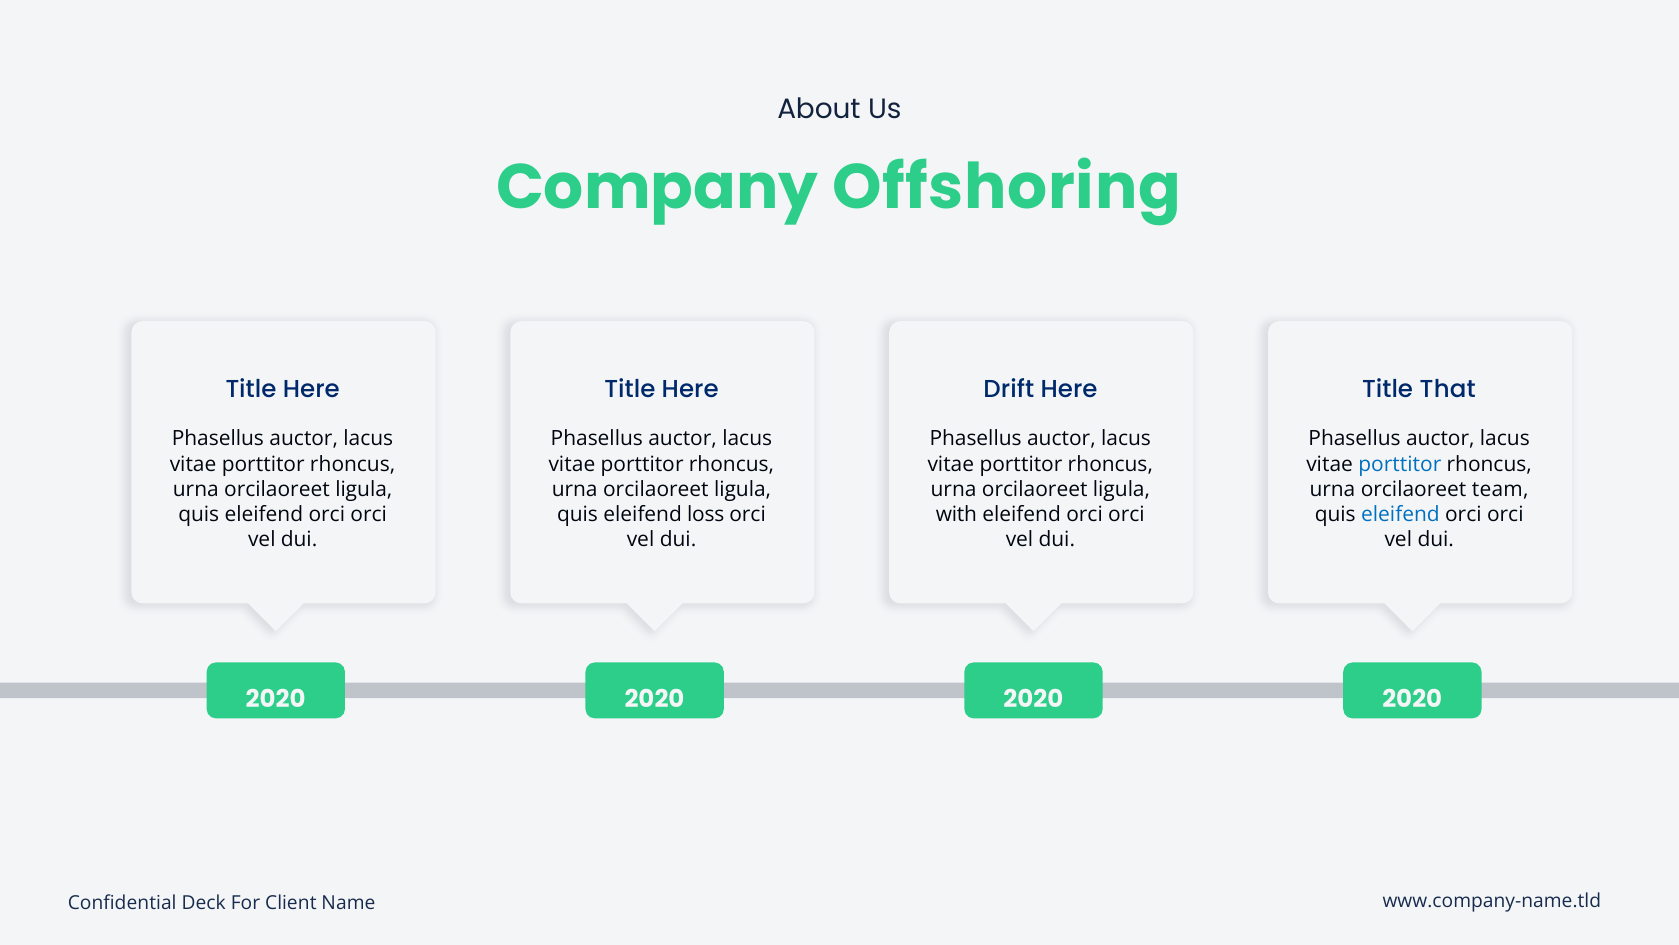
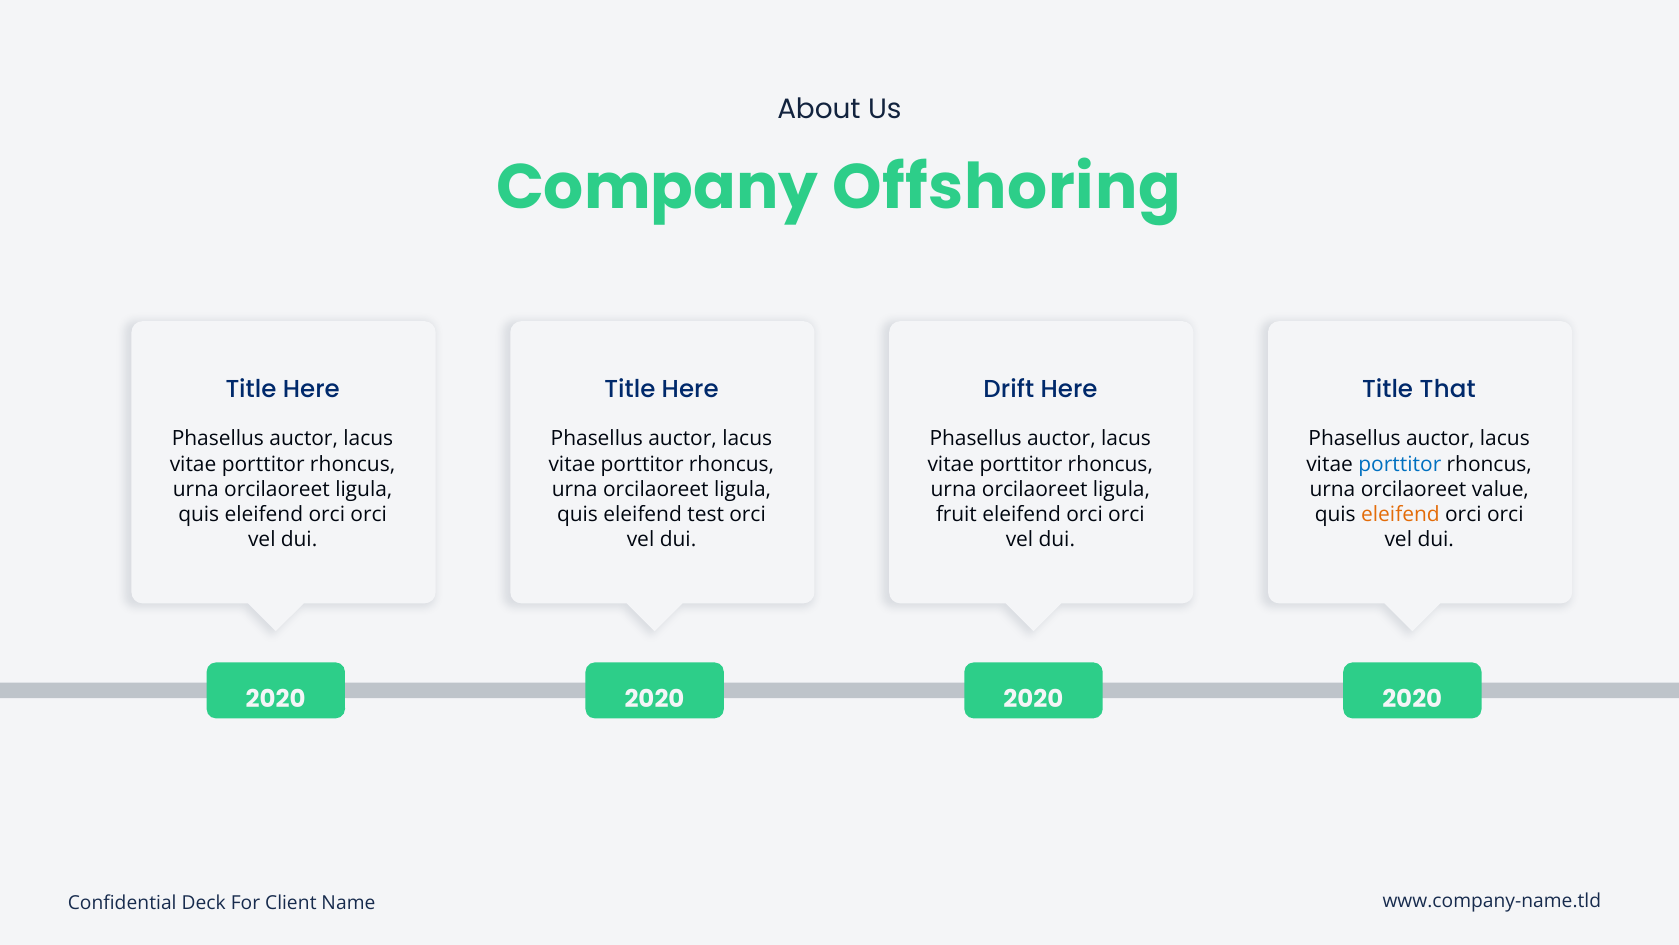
team: team -> value
loss: loss -> test
with: with -> fruit
eleifend at (1400, 514) colour: blue -> orange
